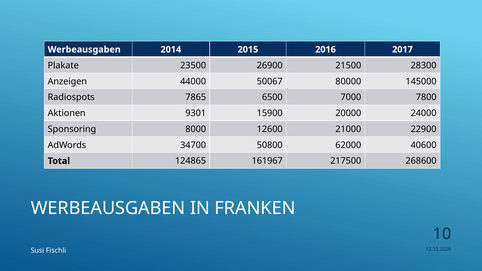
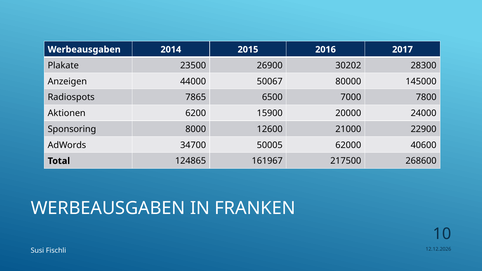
21500: 21500 -> 30202
9301: 9301 -> 6200
50800: 50800 -> 50005
